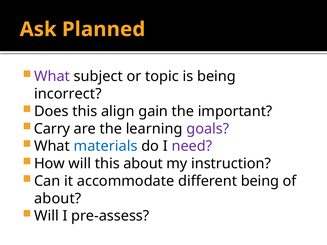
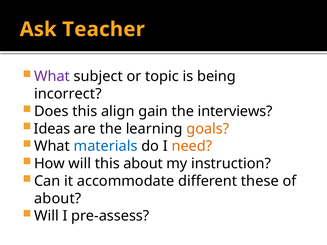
Planned: Planned -> Teacher
important: important -> interviews
Carry: Carry -> Ideas
goals colour: purple -> orange
need colour: purple -> orange
different being: being -> these
